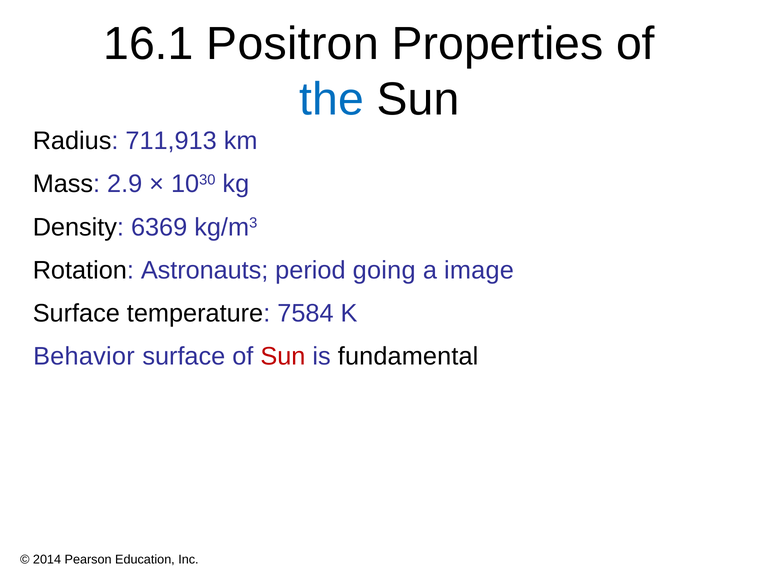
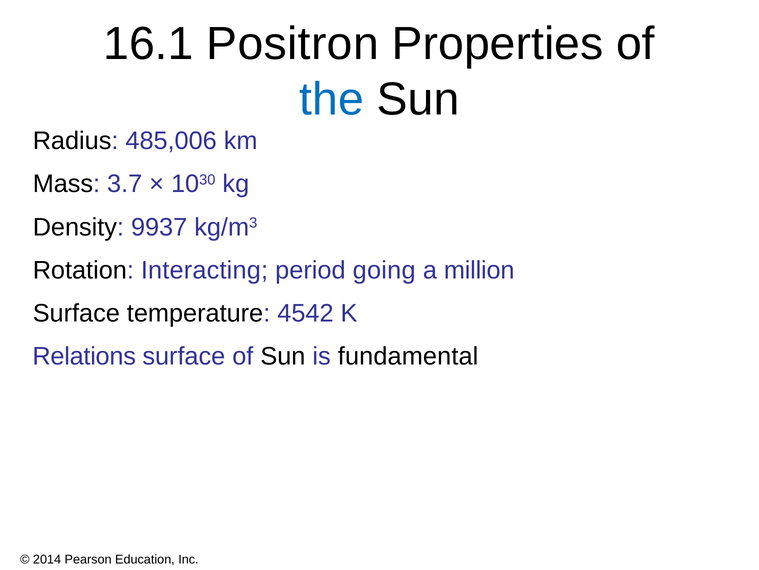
711,913: 711,913 -> 485,006
2.9: 2.9 -> 3.7
6369: 6369 -> 9937
Astronauts: Astronauts -> Interacting
image: image -> million
7584: 7584 -> 4542
Behavior: Behavior -> Relations
Sun at (283, 356) colour: red -> black
